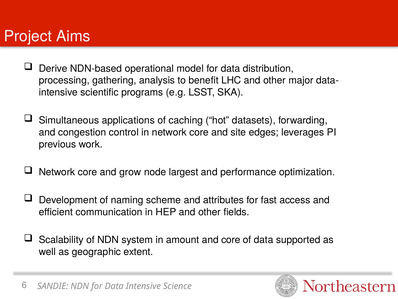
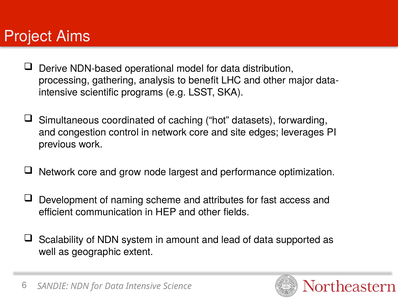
applications: applications -> coordinated
and core: core -> lead
